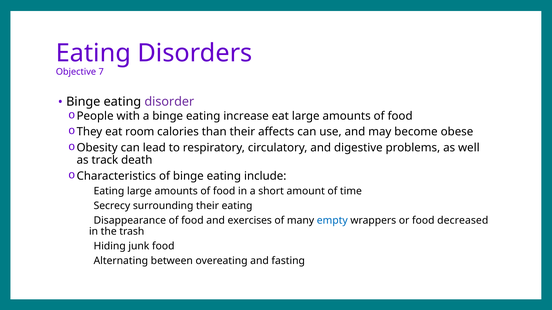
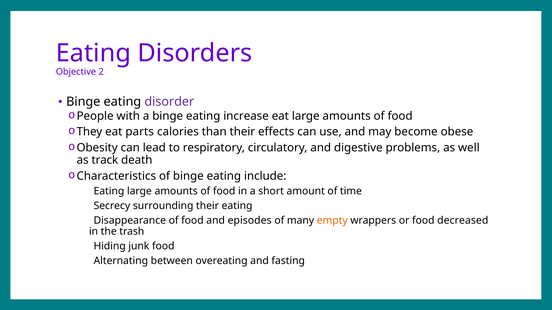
7: 7 -> 2
room: room -> parts
affects: affects -> effects
exercises: exercises -> episodes
empty colour: blue -> orange
